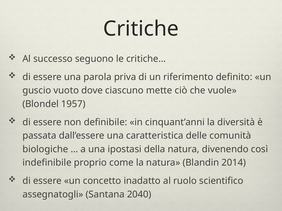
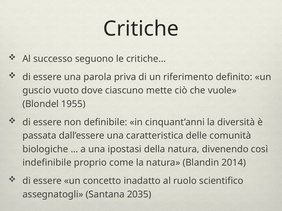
1957: 1957 -> 1955
2040: 2040 -> 2035
